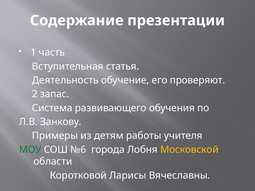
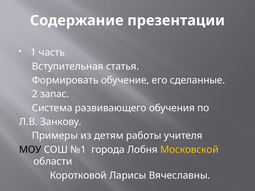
Деятельность: Деятельность -> Формировать
проверяют: проверяют -> сделанные
МОУ colour: green -> black
№6: №6 -> №1
